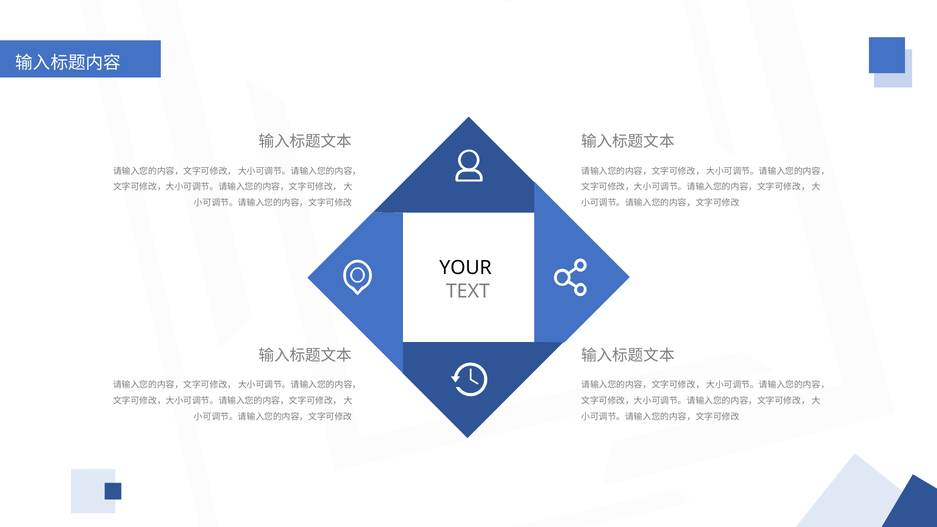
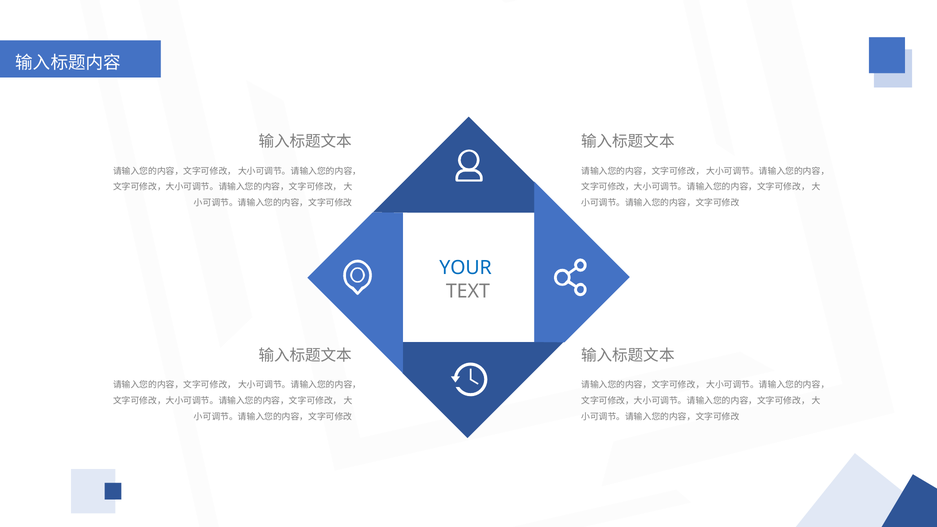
YOUR colour: black -> blue
